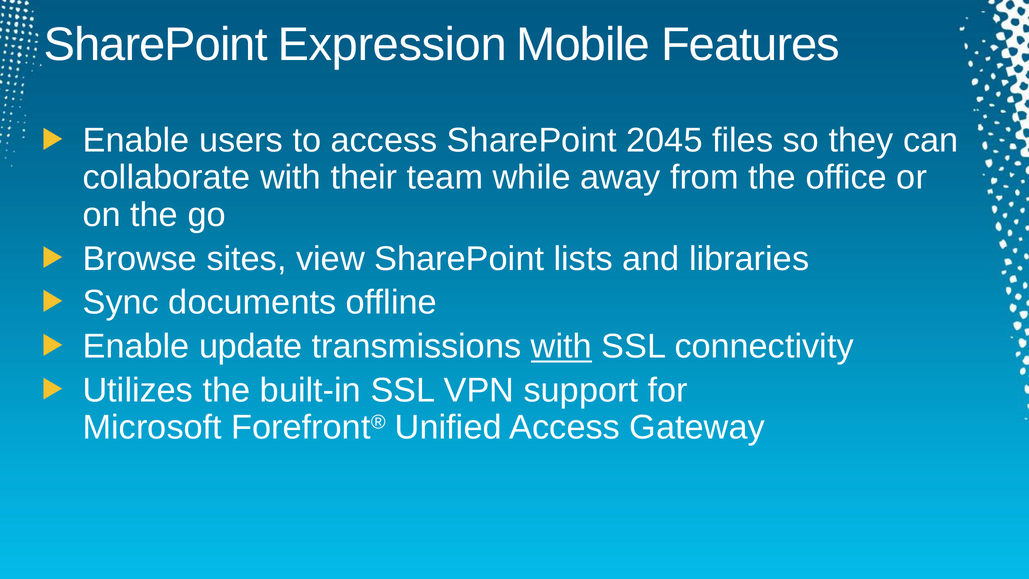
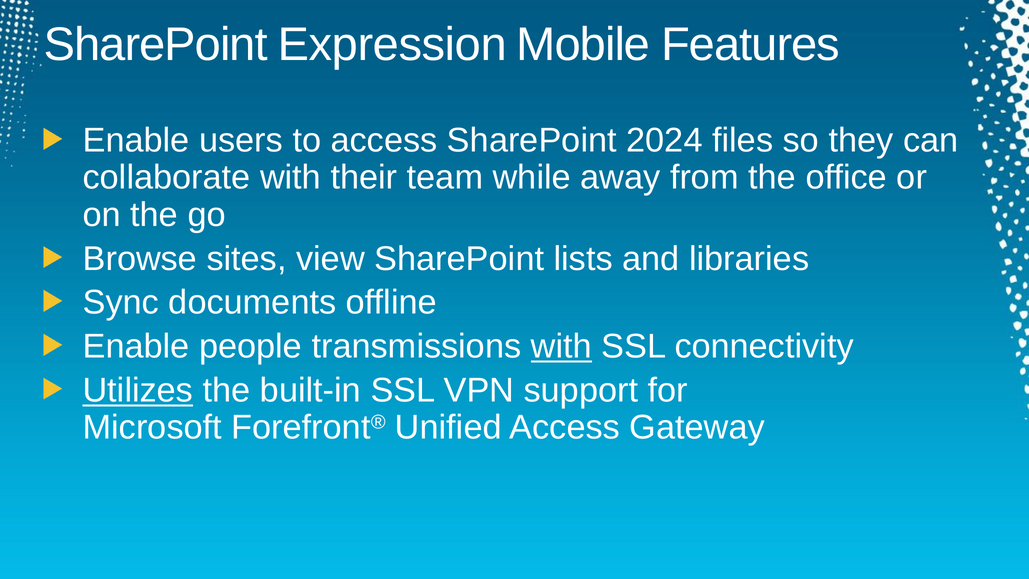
2045: 2045 -> 2024
update: update -> people
Utilizes underline: none -> present
